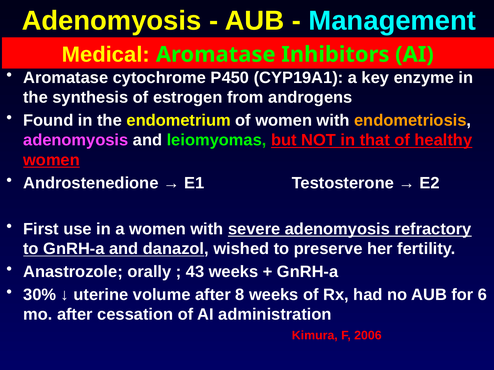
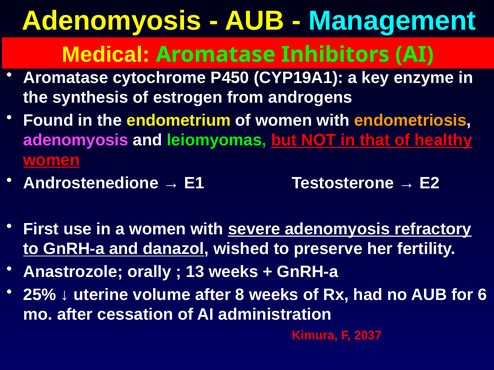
43: 43 -> 13
30%: 30% -> 25%
2006: 2006 -> 2037
